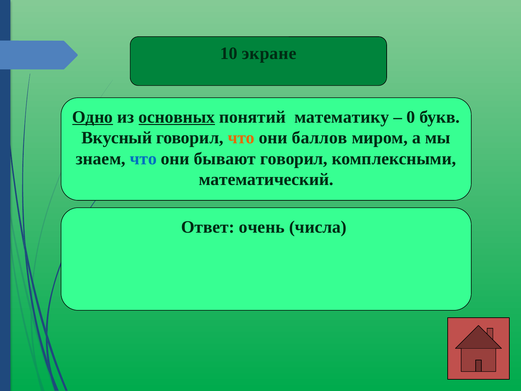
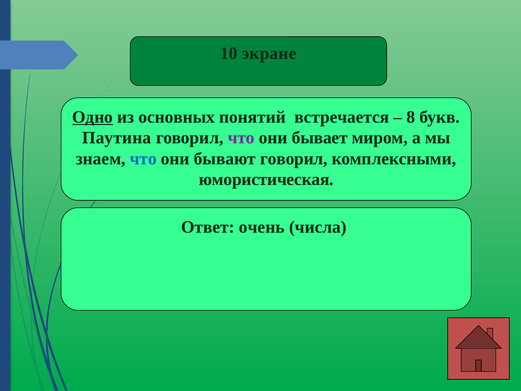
основных underline: present -> none
математику: математику -> встречается
0: 0 -> 8
Вкусный: Вкусный -> Паутина
что at (241, 138) colour: orange -> purple
баллов: баллов -> бывает
математический: математический -> юмористическая
